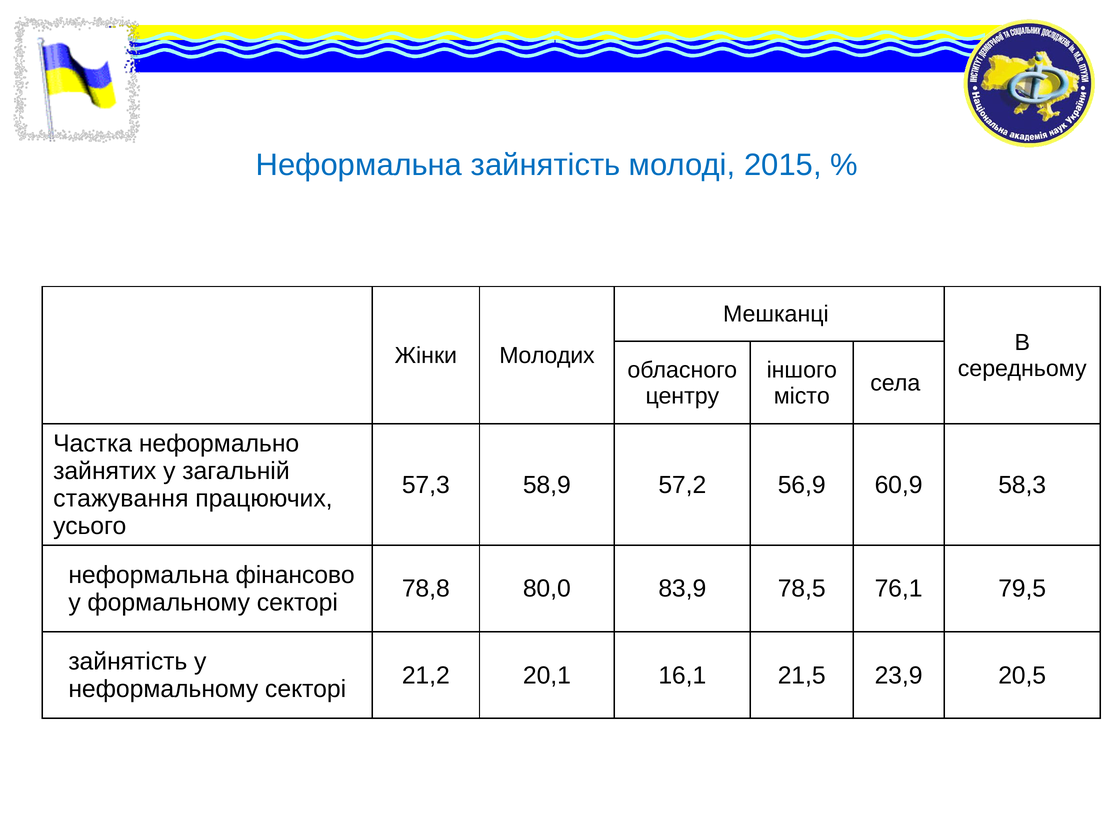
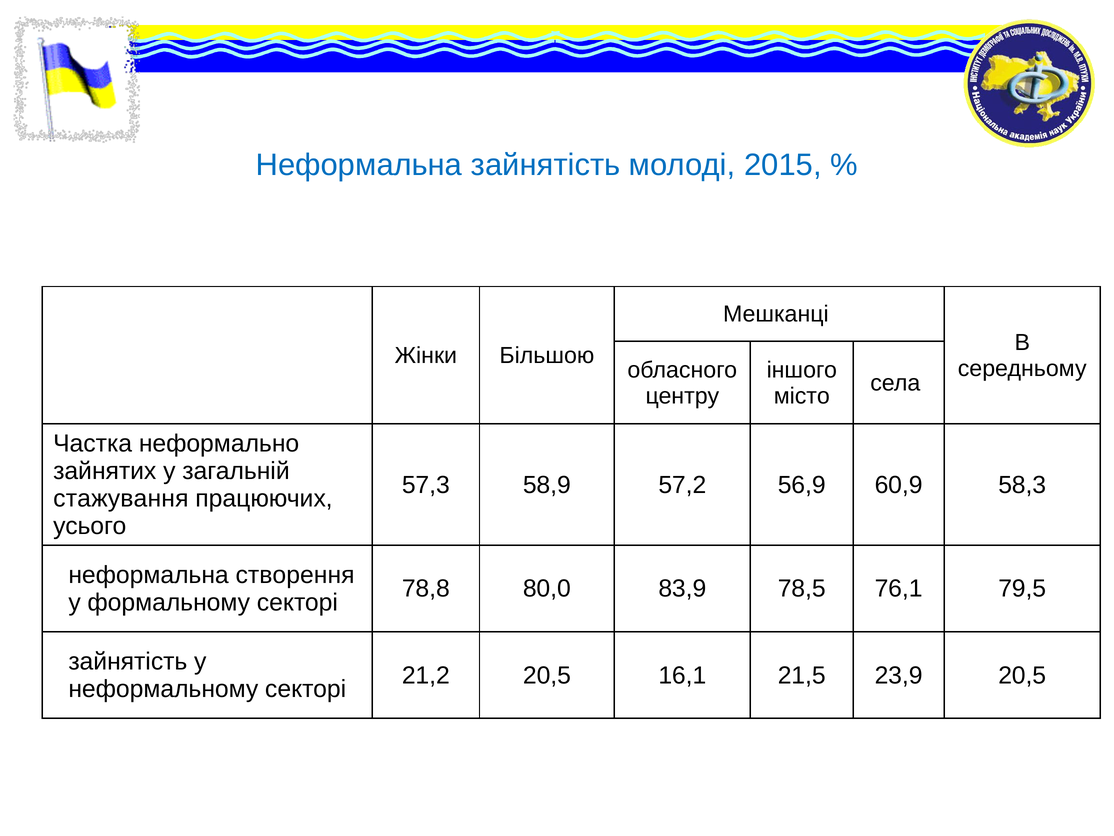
Молодих: Молодих -> Більшою
фінансово: фінансово -> створення
21,2 20,1: 20,1 -> 20,5
